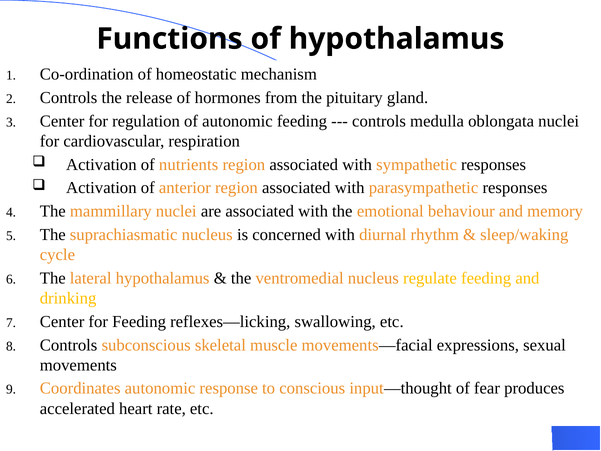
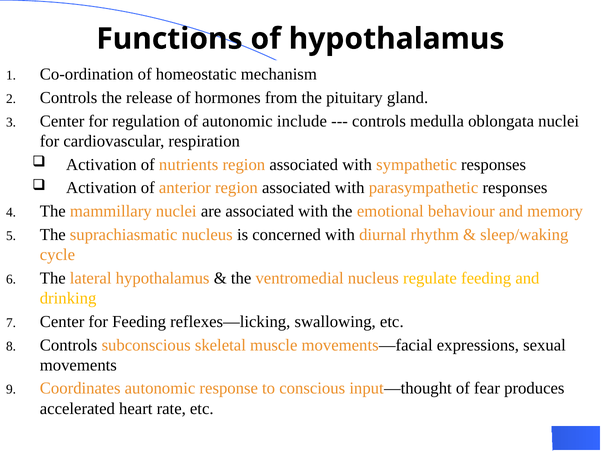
autonomic feeding: feeding -> include
